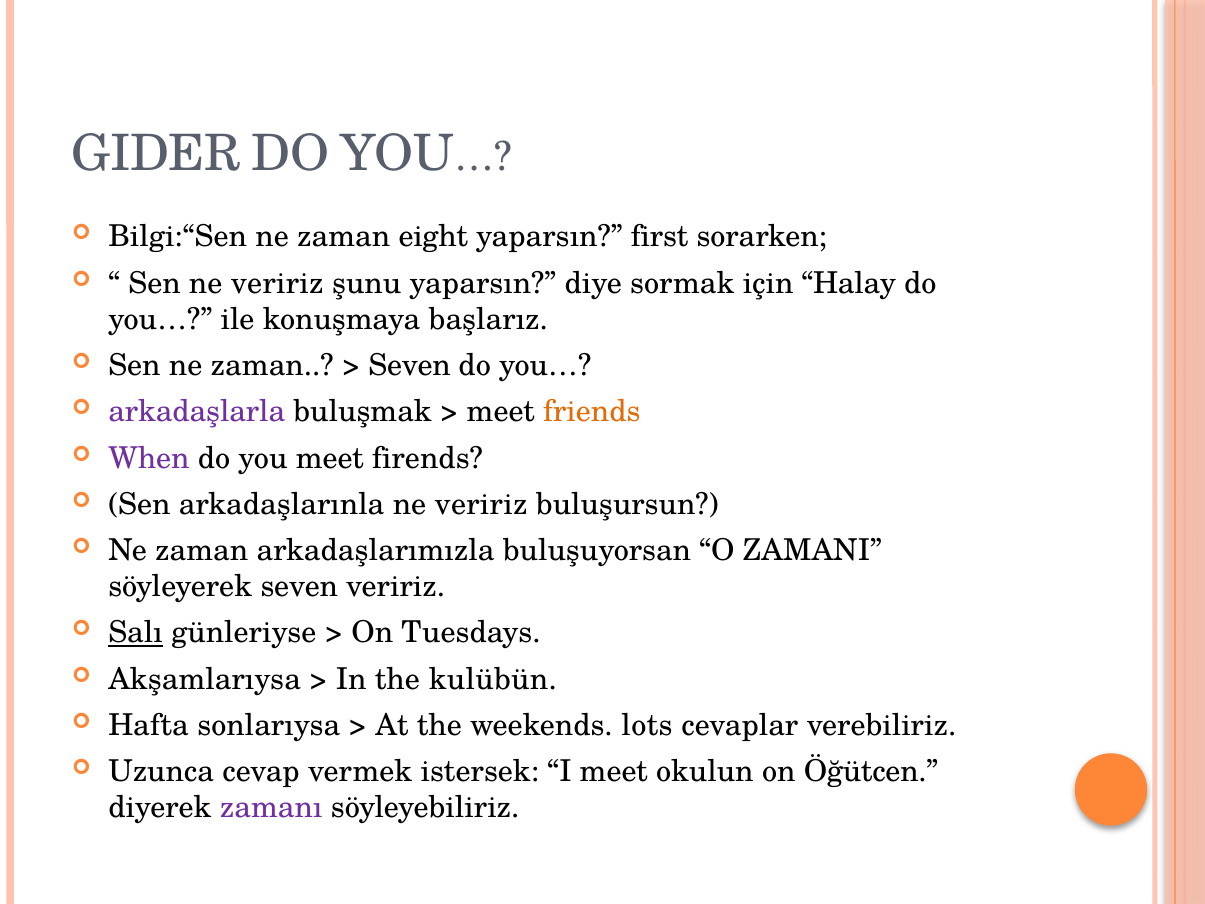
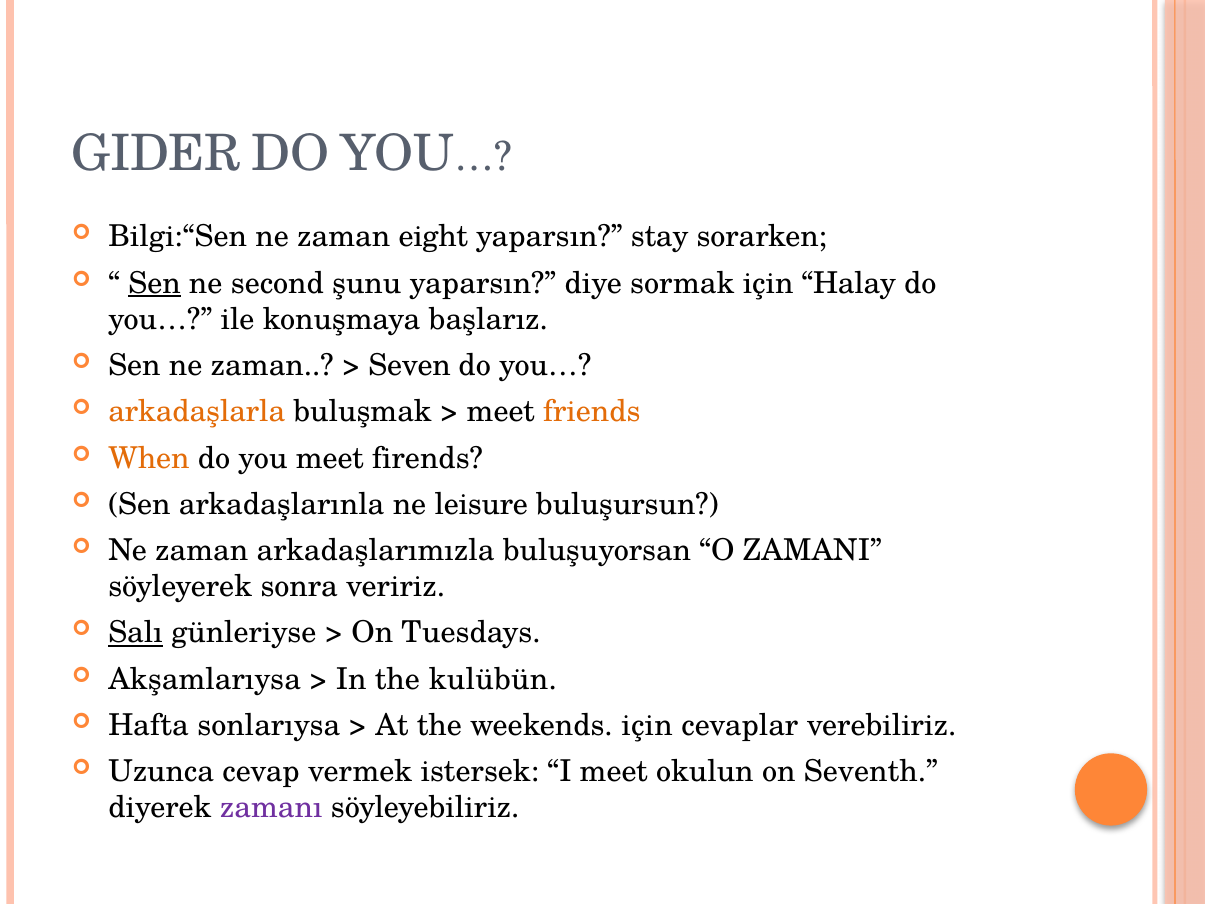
first: first -> stay
Sen at (155, 283) underline: none -> present
veririz at (277, 283): veririz -> second
arkadaşlarla colour: purple -> orange
When colour: purple -> orange
arkadaşlarınla ne veririz: veririz -> leisure
söyleyerek seven: seven -> sonra
weekends lots: lots -> için
Öğütcen: Öğütcen -> Seventh
